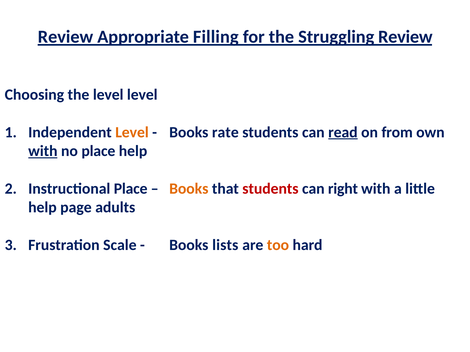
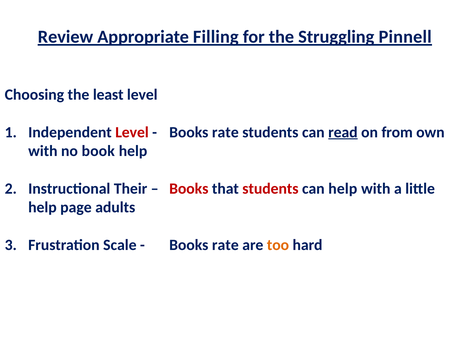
Struggling Review: Review -> Pinnell
the level: level -> least
Level at (132, 132) colour: orange -> red
with at (43, 151) underline: present -> none
no place: place -> book
Instructional Place: Place -> Their
Books at (189, 189) colour: orange -> red
can right: right -> help
lists at (225, 245): lists -> rate
